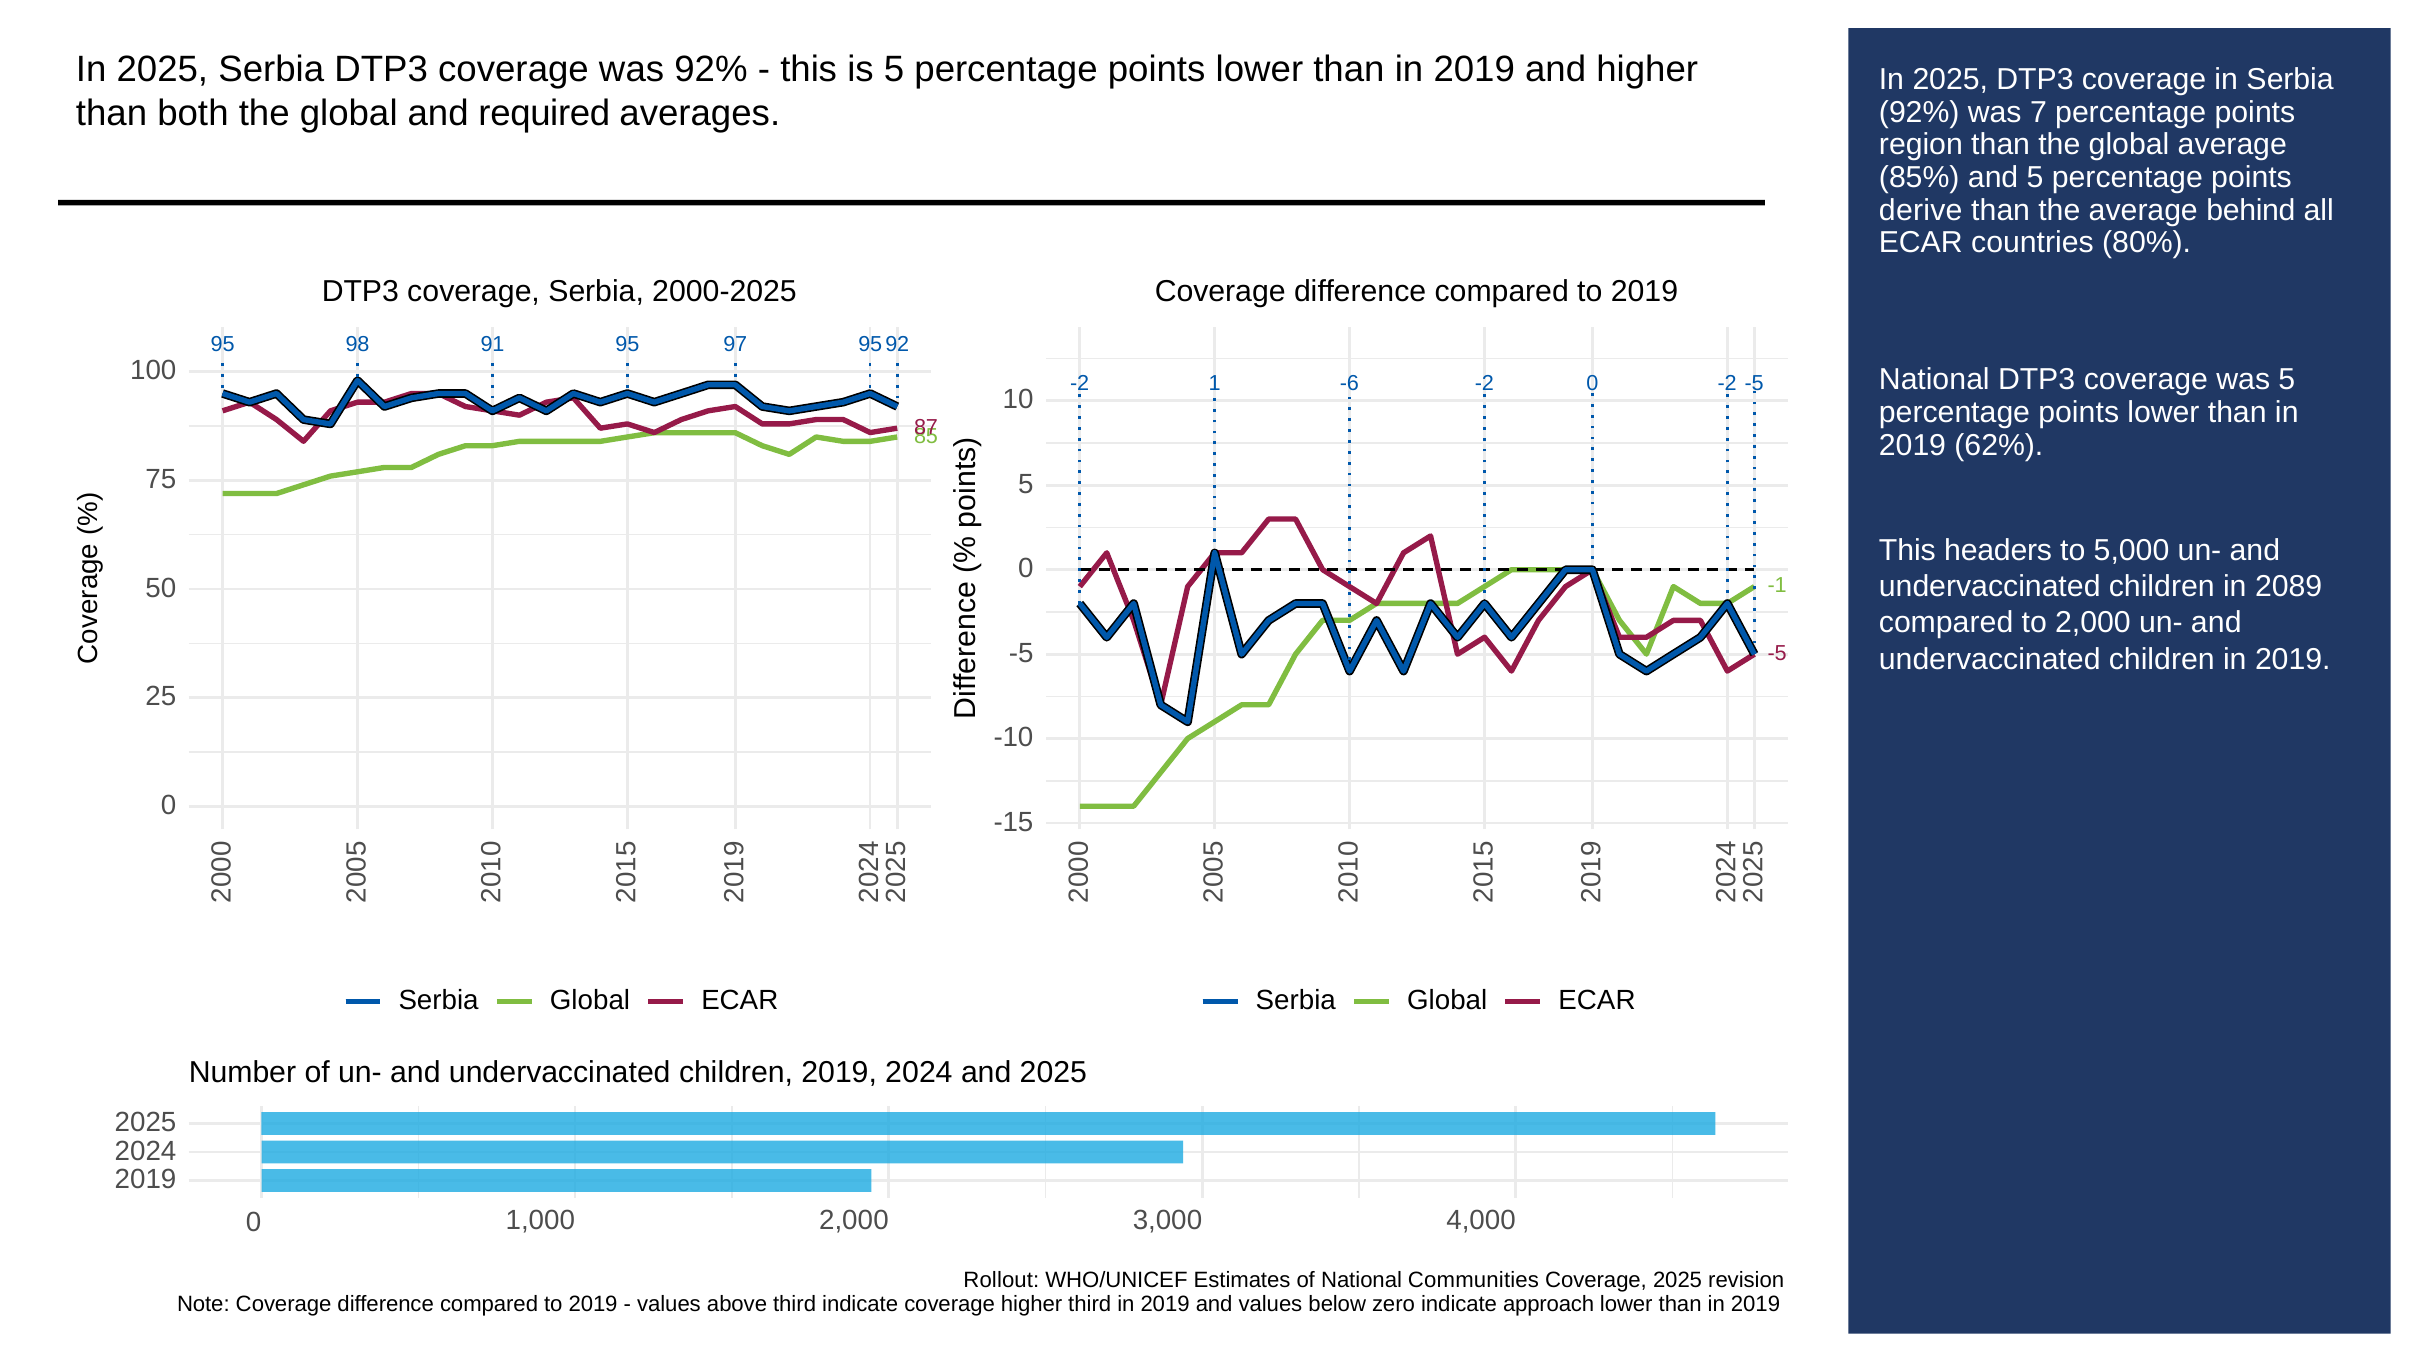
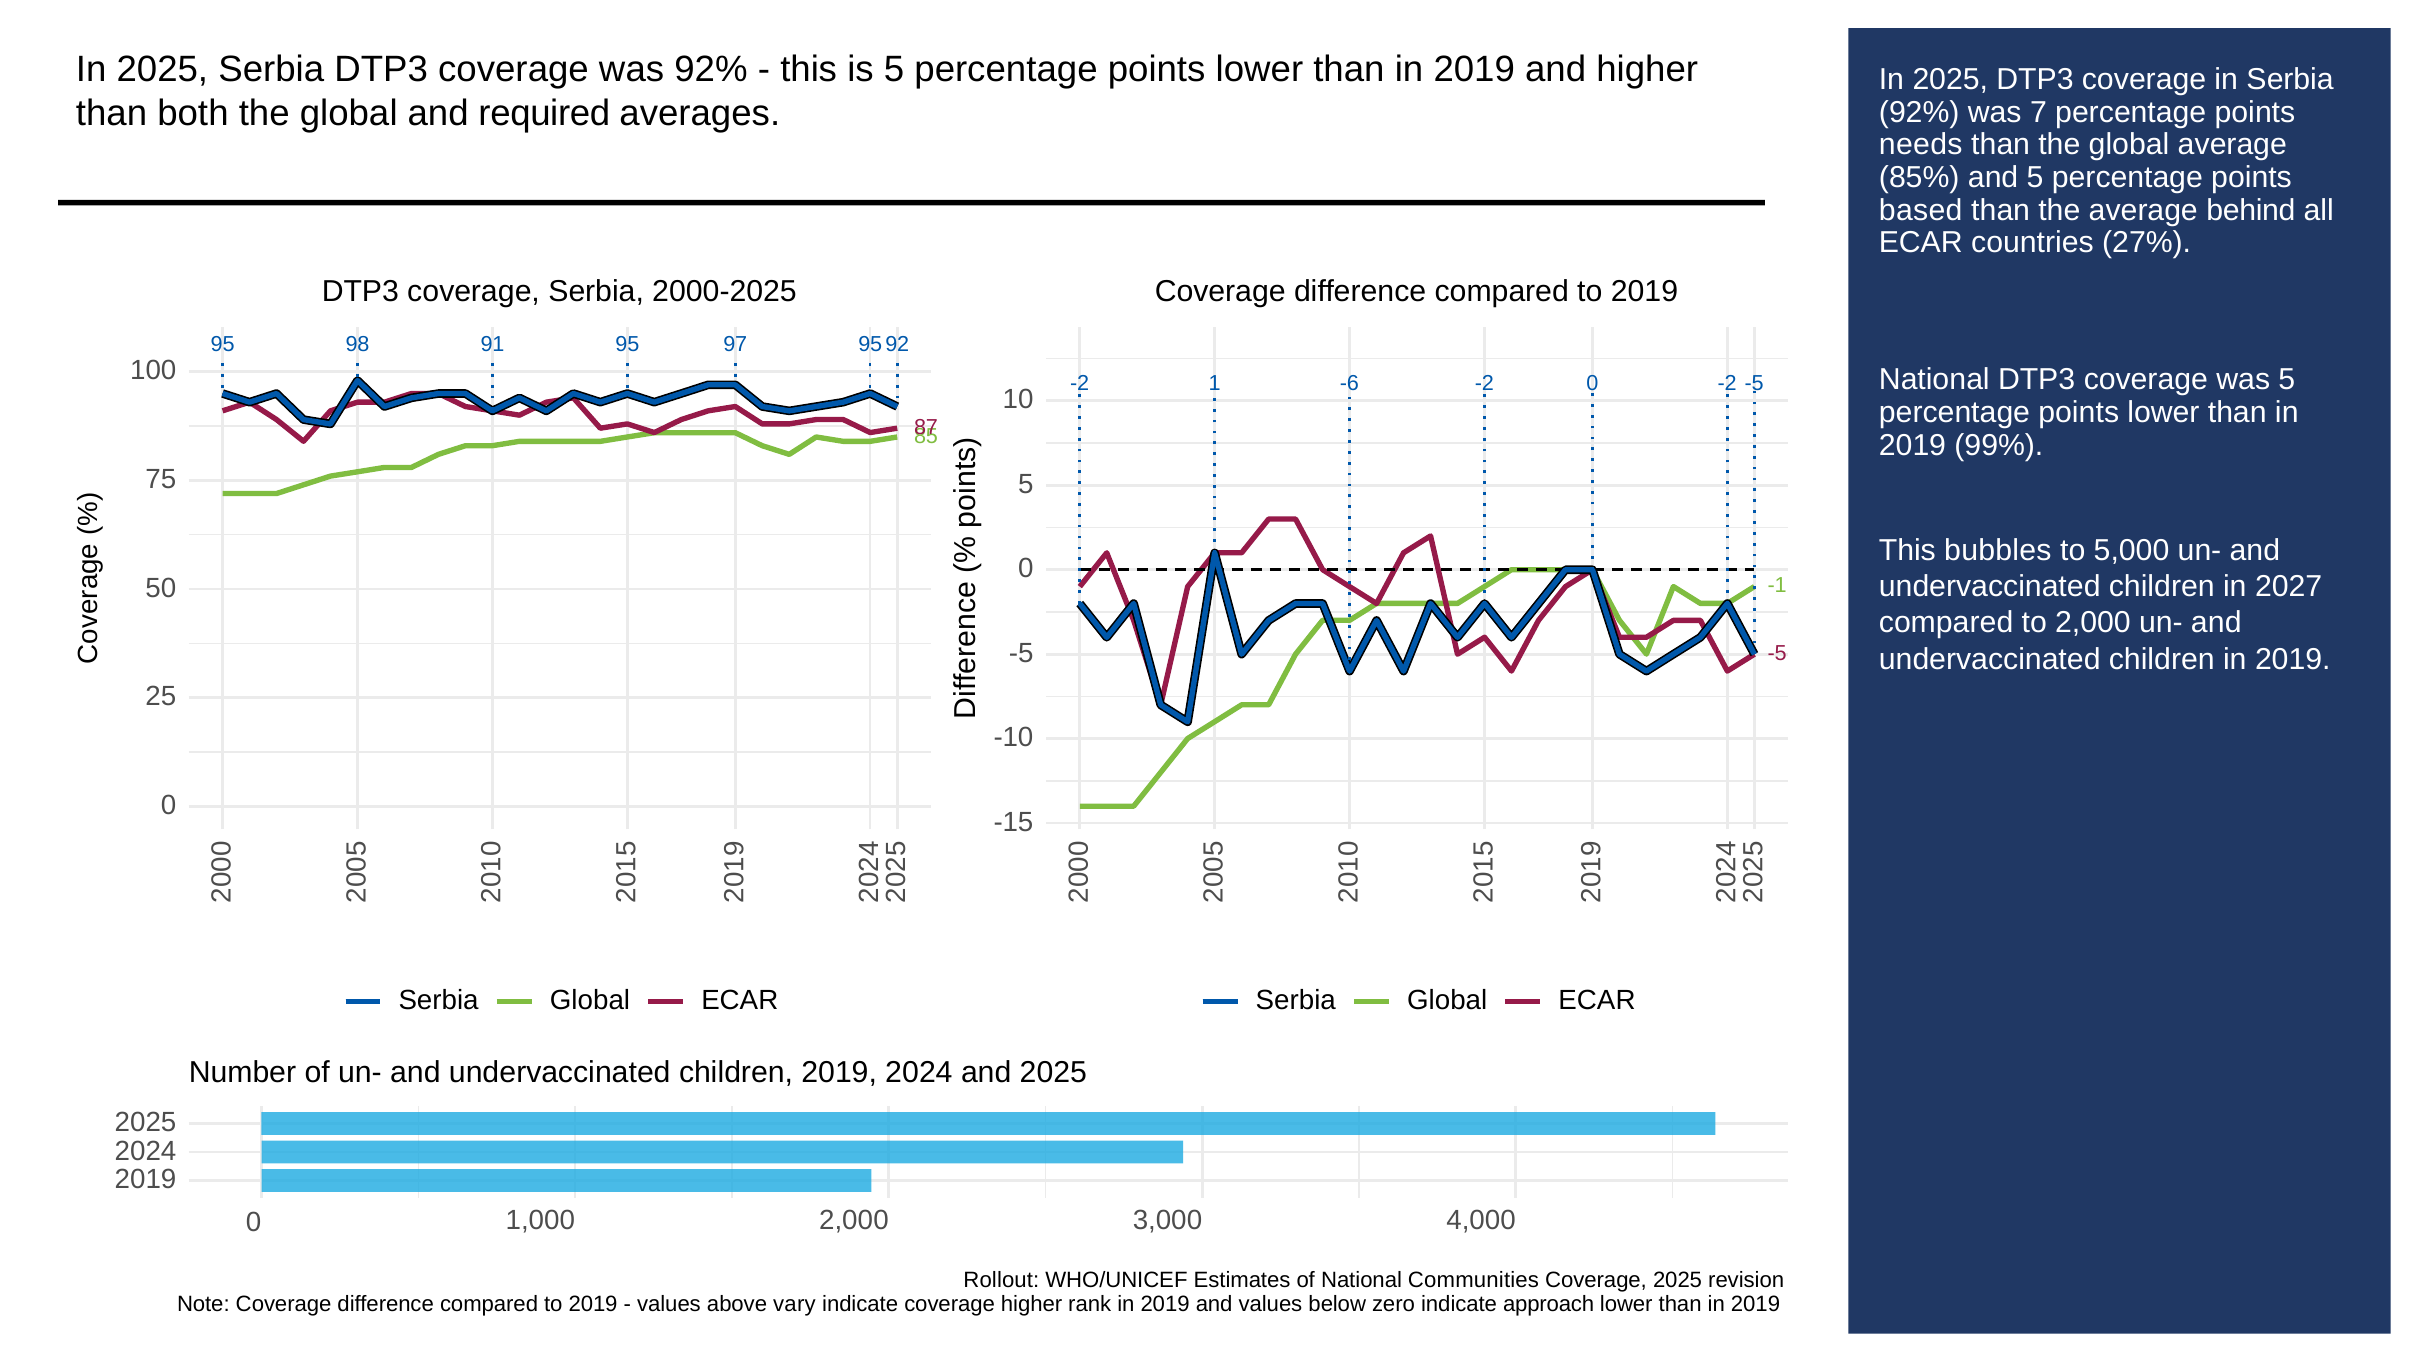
region: region -> needs
derive: derive -> based
80%: 80% -> 27%
62%: 62% -> 99%
headers: headers -> bubbles
2089: 2089 -> 2027
above third: third -> vary
higher third: third -> rank
